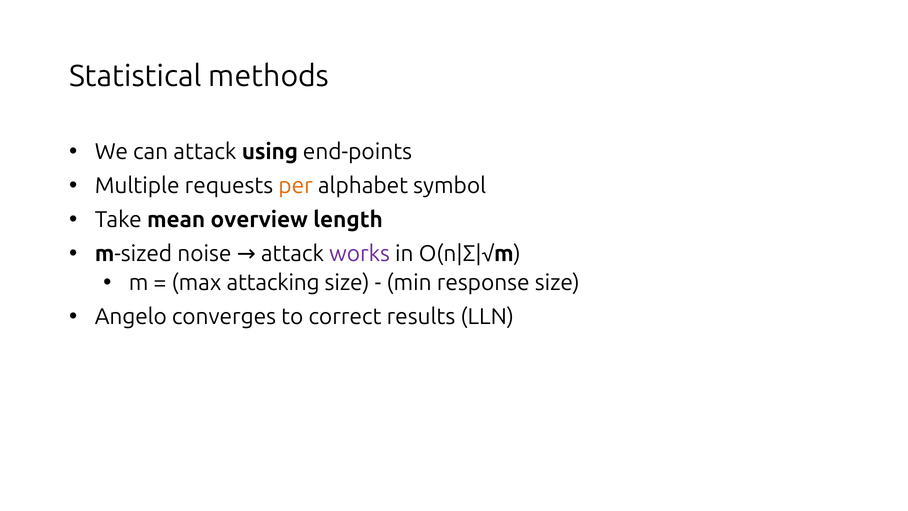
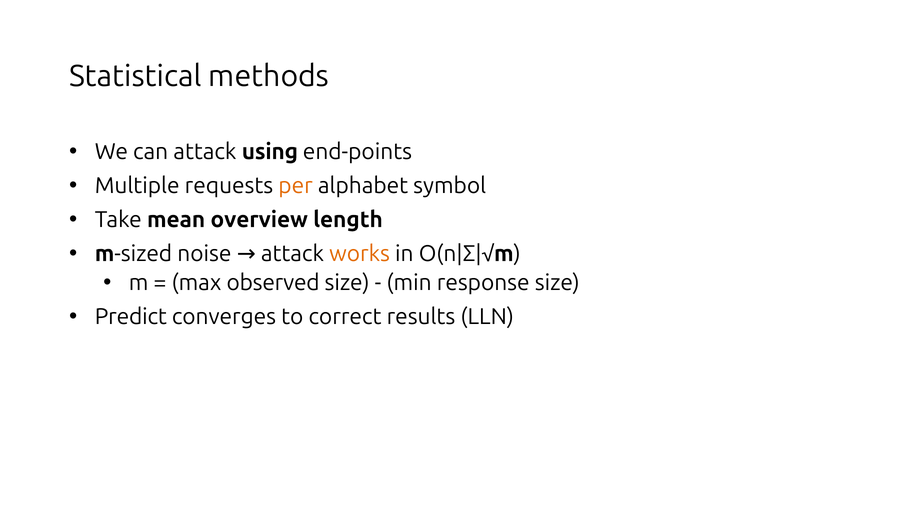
works colour: purple -> orange
attacking: attacking -> observed
Angelo: Angelo -> Predict
